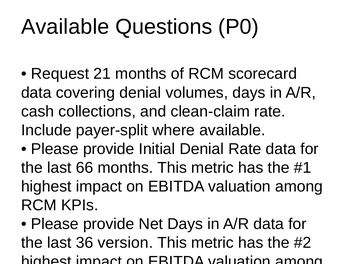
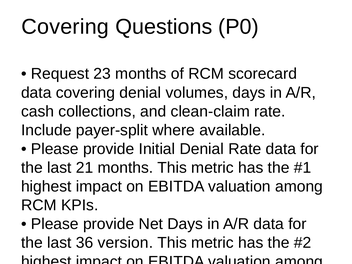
Available at (65, 27): Available -> Covering
21: 21 -> 23
66: 66 -> 21
